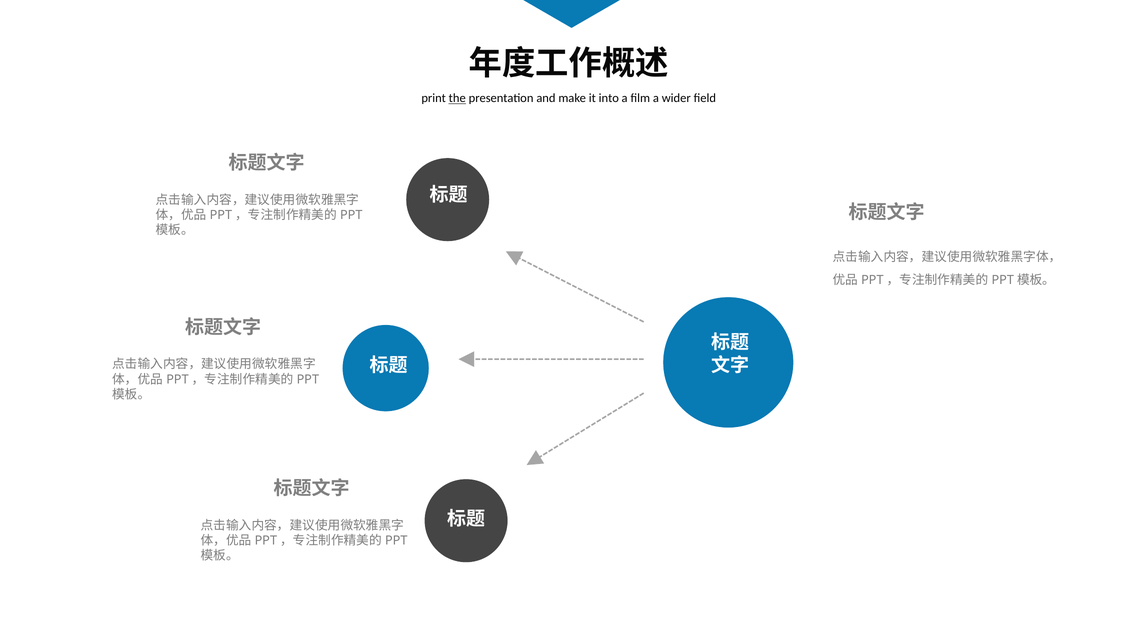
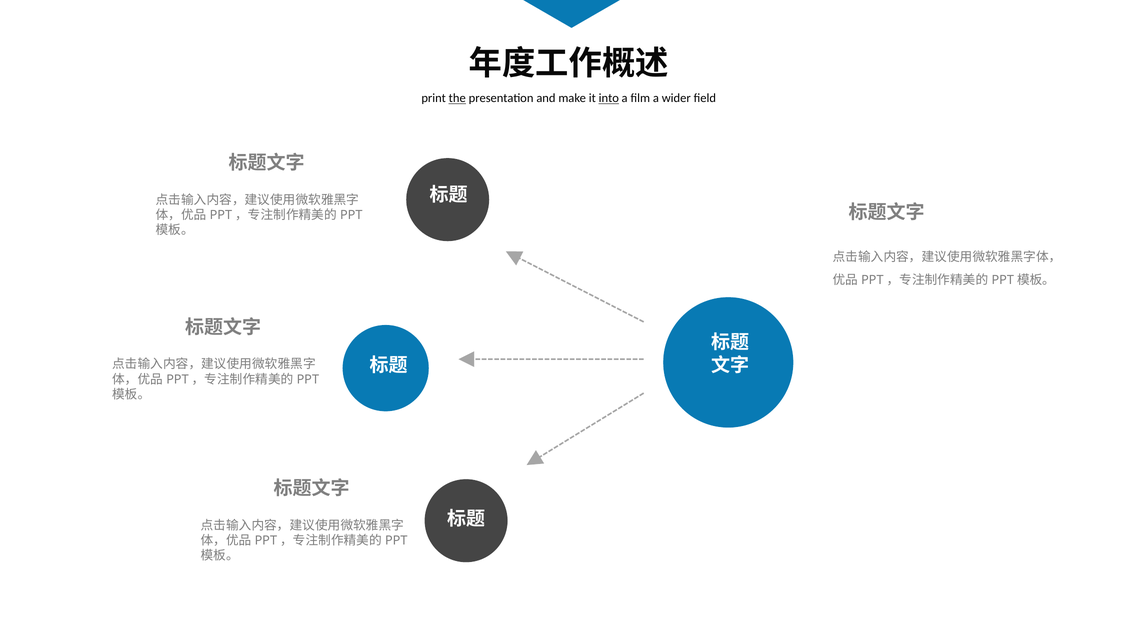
into underline: none -> present
